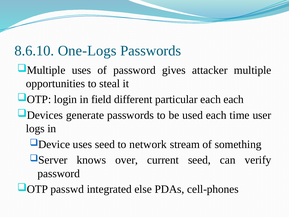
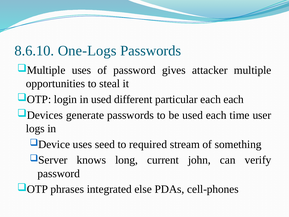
in field: field -> used
network: network -> required
over: over -> long
current seed: seed -> john
passwd: passwd -> phrases
